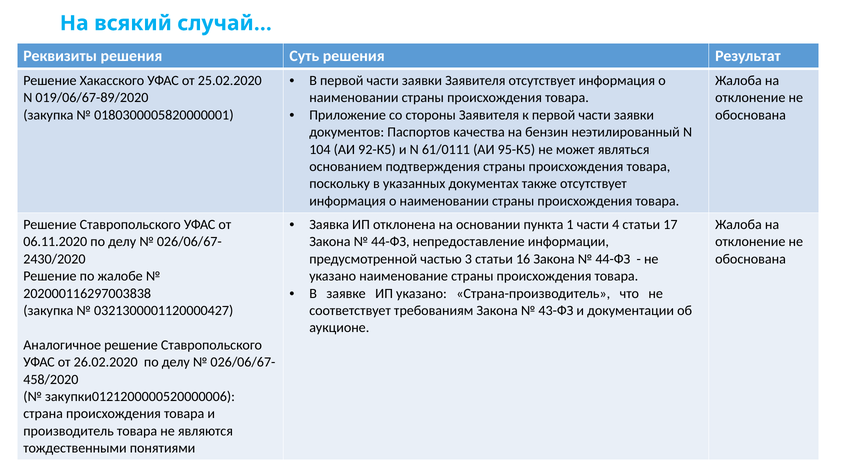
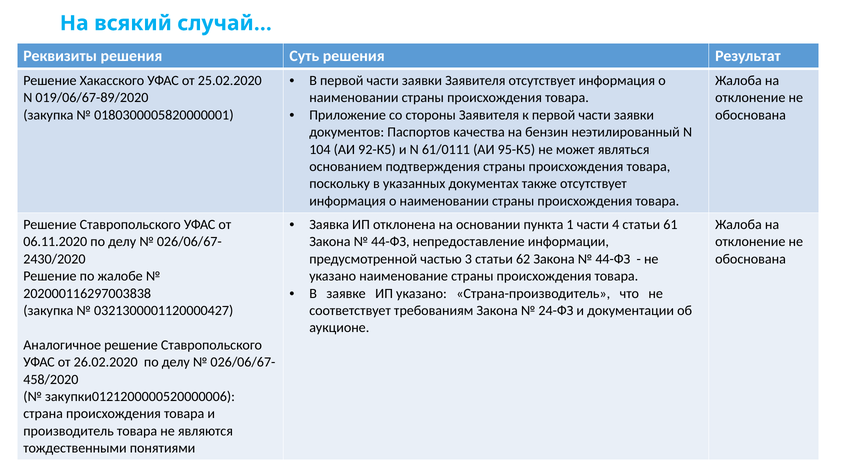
17: 17 -> 61
16: 16 -> 62
43-ФЗ: 43-ФЗ -> 24-ФЗ
